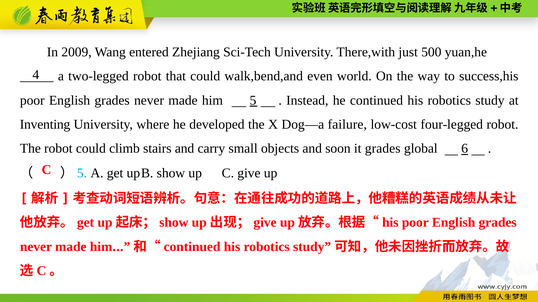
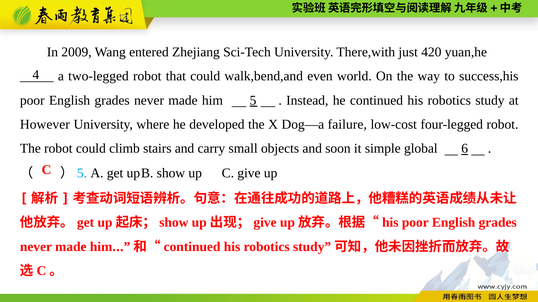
500: 500 -> 420
Inventing: Inventing -> However
it grades: grades -> simple
